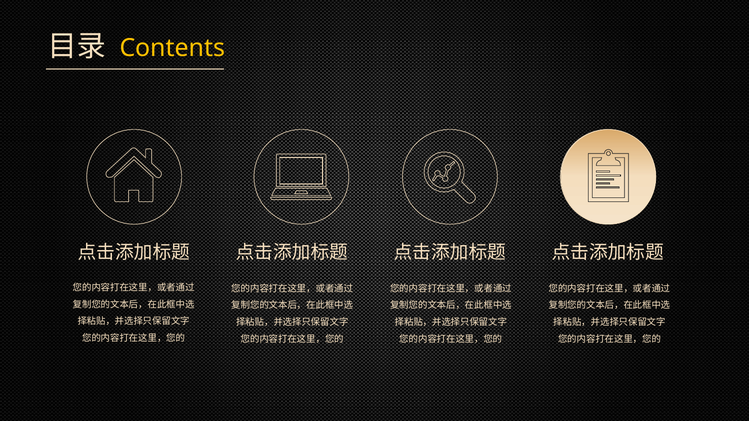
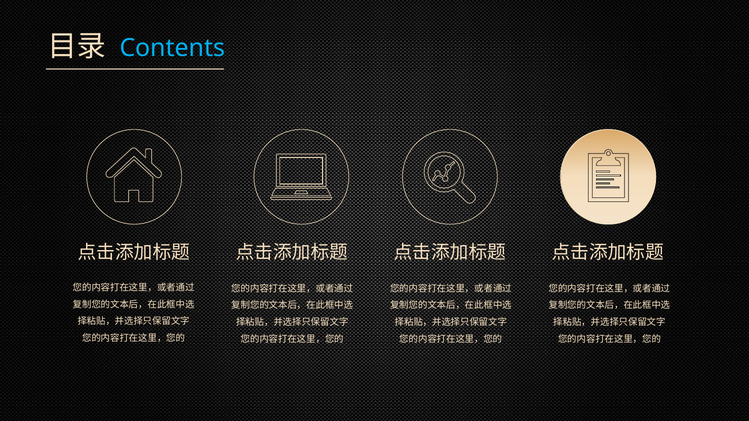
Contents colour: yellow -> light blue
